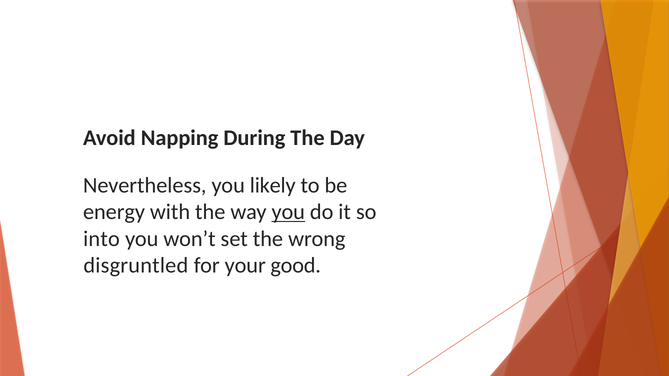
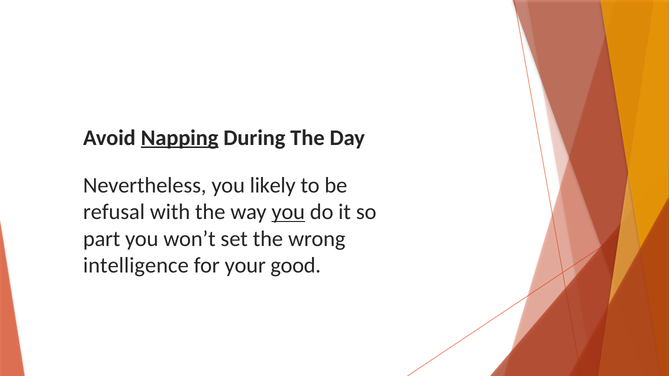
Napping underline: none -> present
energy: energy -> refusal
into: into -> part
disgruntled: disgruntled -> intelligence
